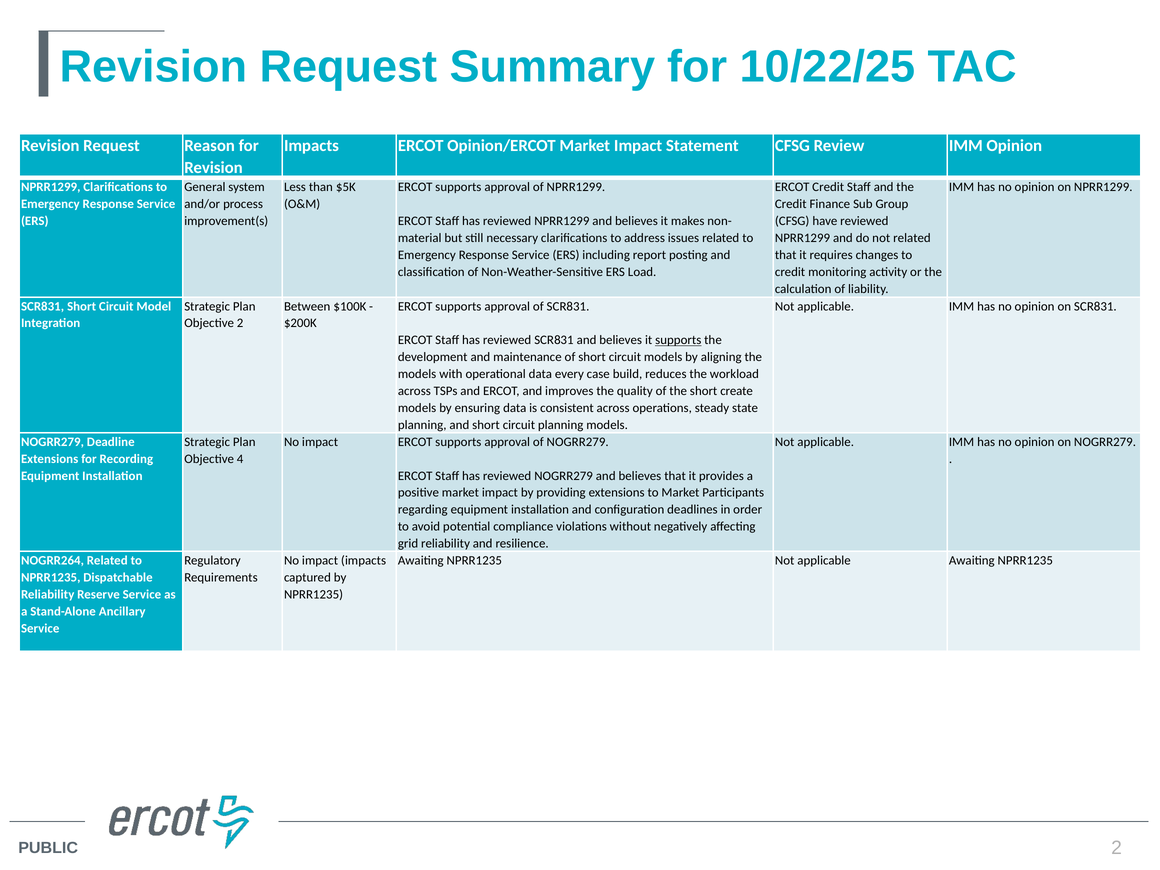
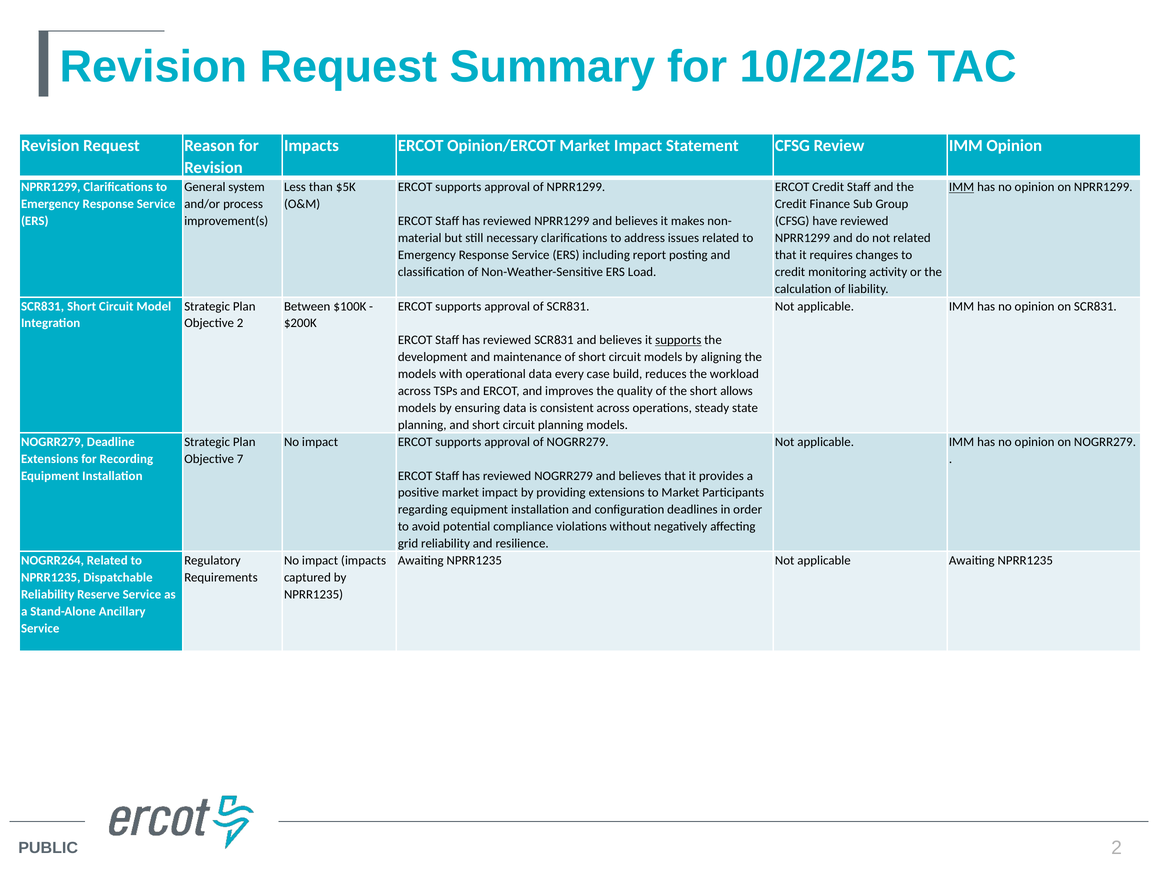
IMM at (962, 187) underline: none -> present
create: create -> allows
4: 4 -> 7
